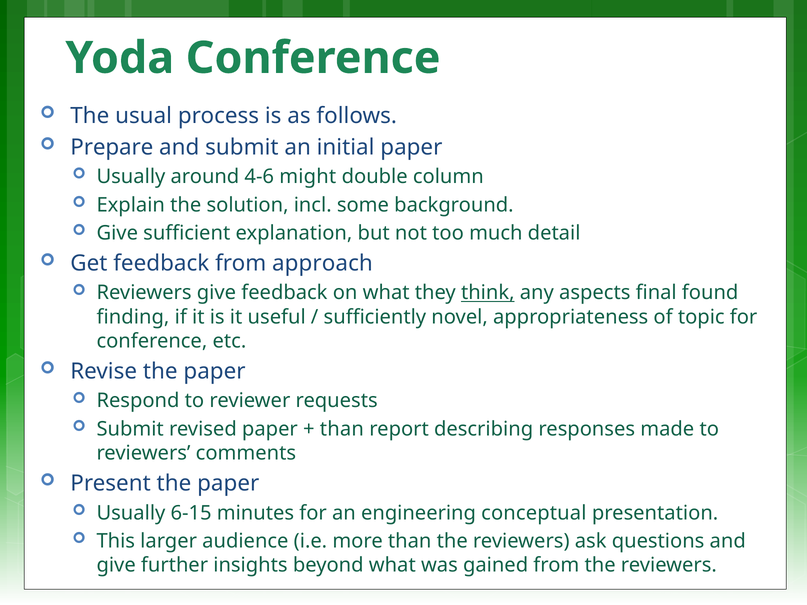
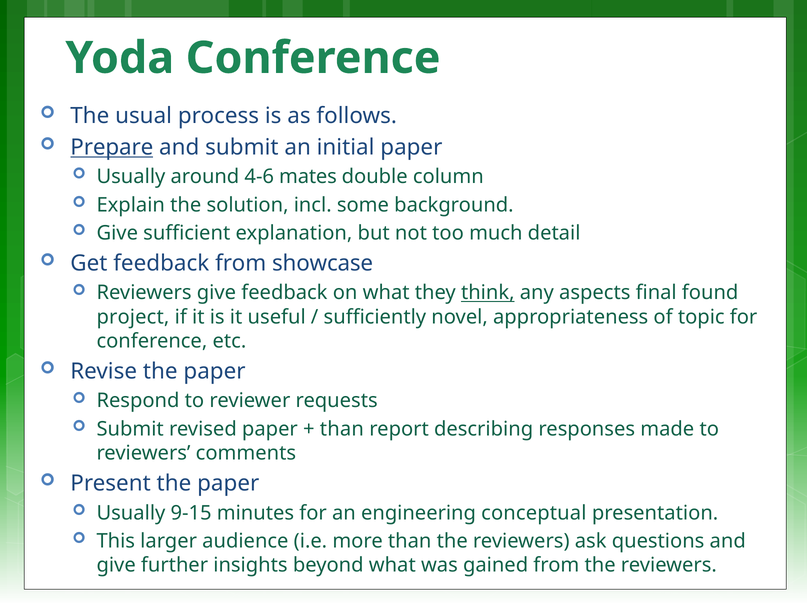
Prepare underline: none -> present
might: might -> mates
approach: approach -> showcase
finding: finding -> project
6-15: 6-15 -> 9-15
